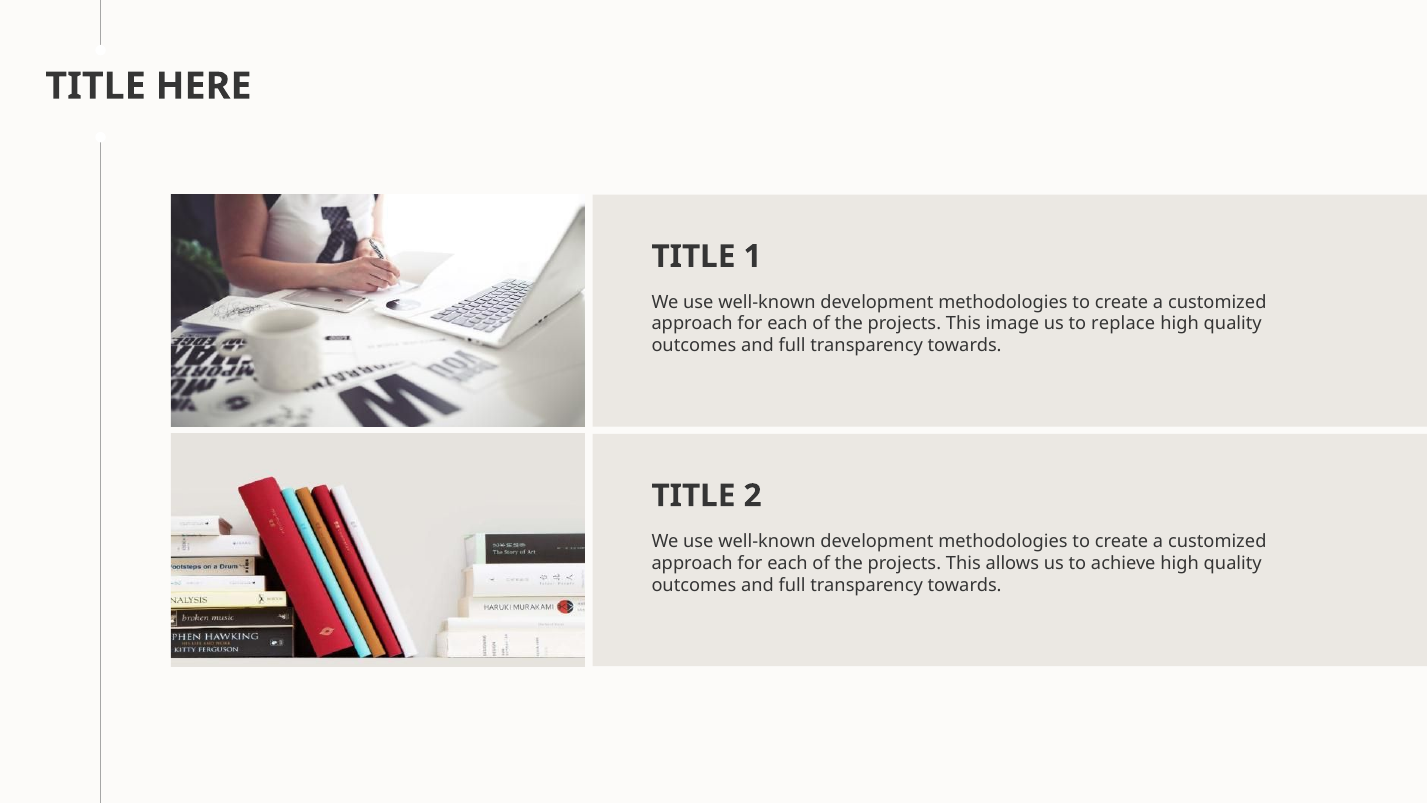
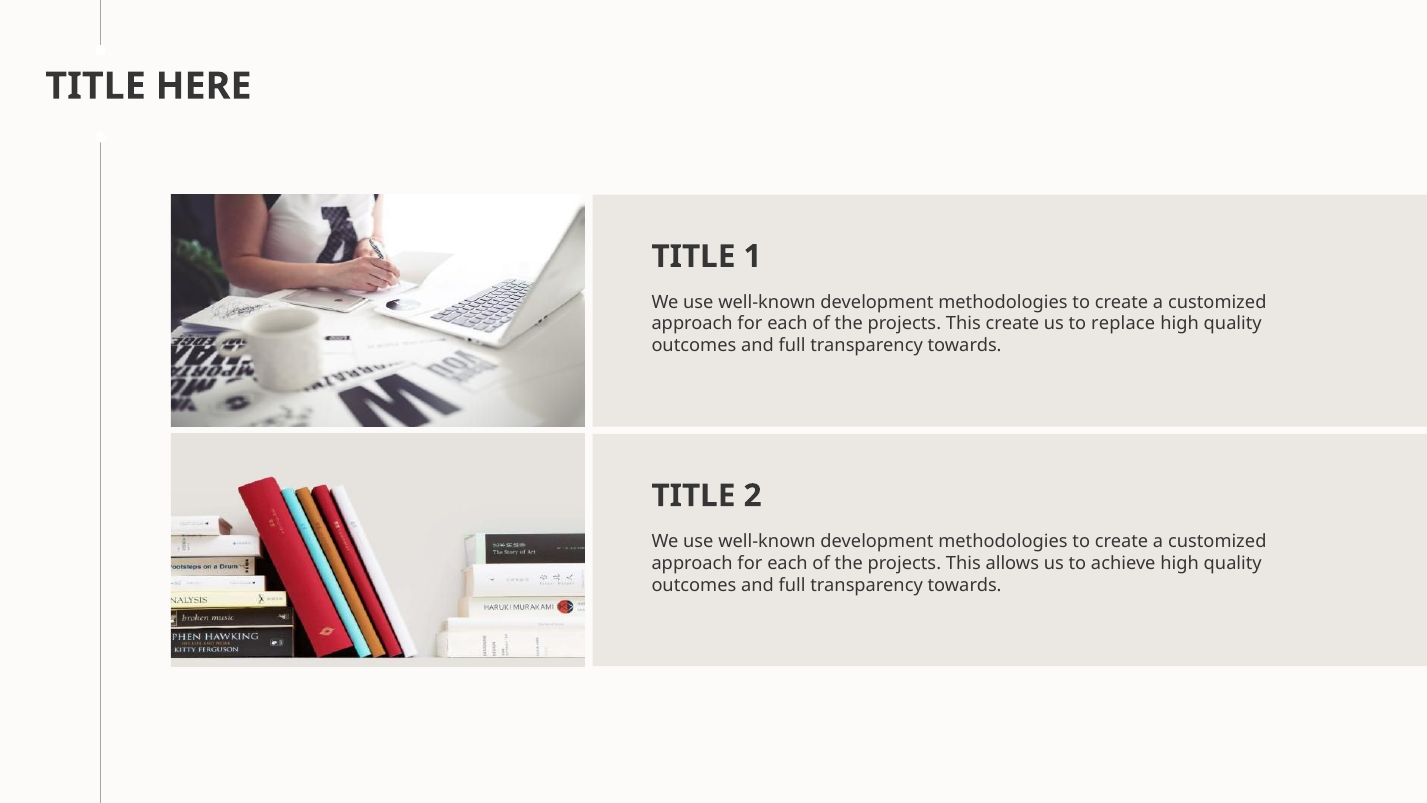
This image: image -> create
